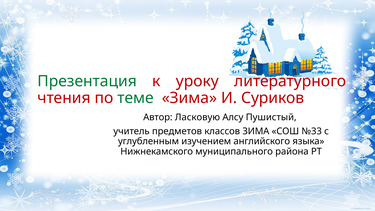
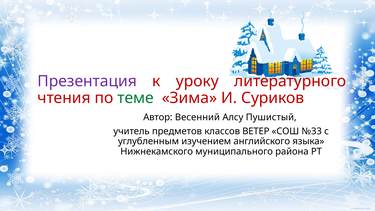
Презентация colour: green -> purple
Ласковую: Ласковую -> Весенний
классов ЗИМА: ЗИМА -> ВЕТЕР
